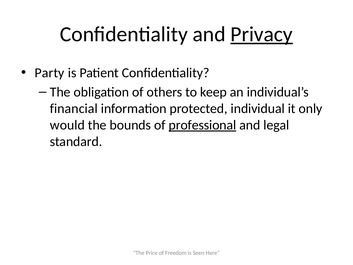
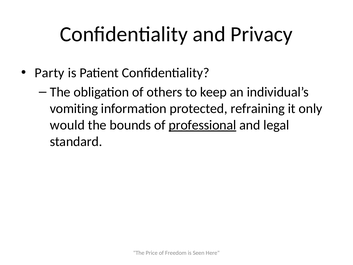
Privacy underline: present -> none
financial: financial -> vomiting
individual: individual -> refraining
